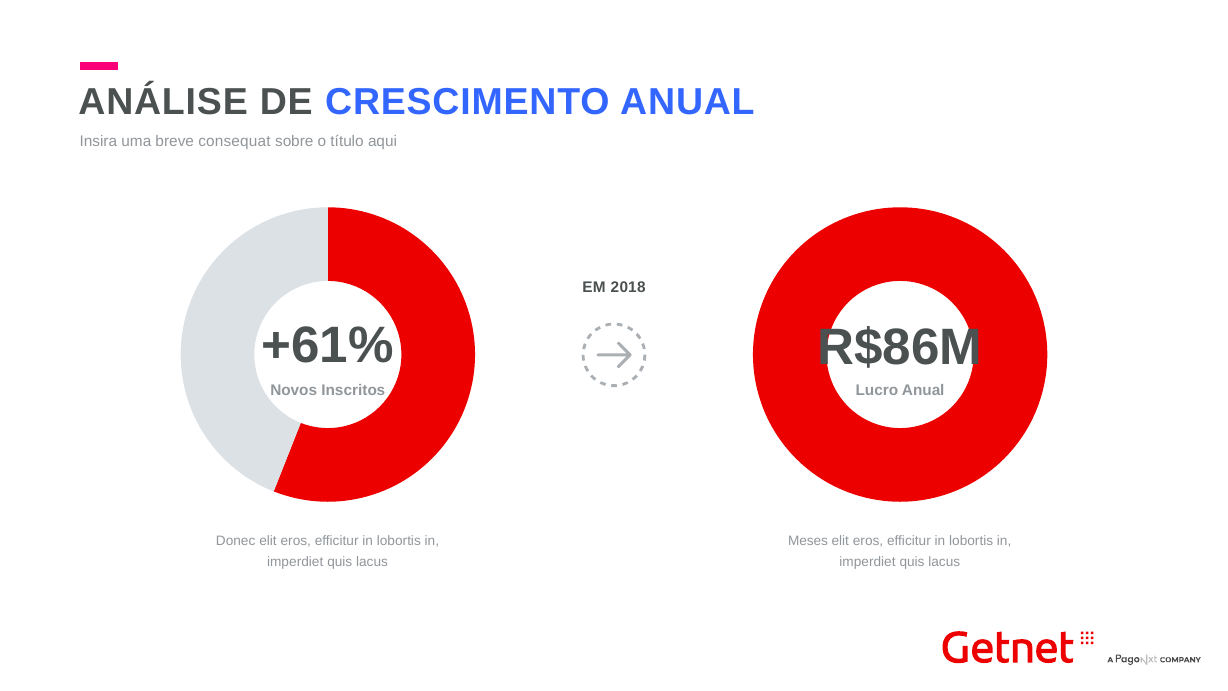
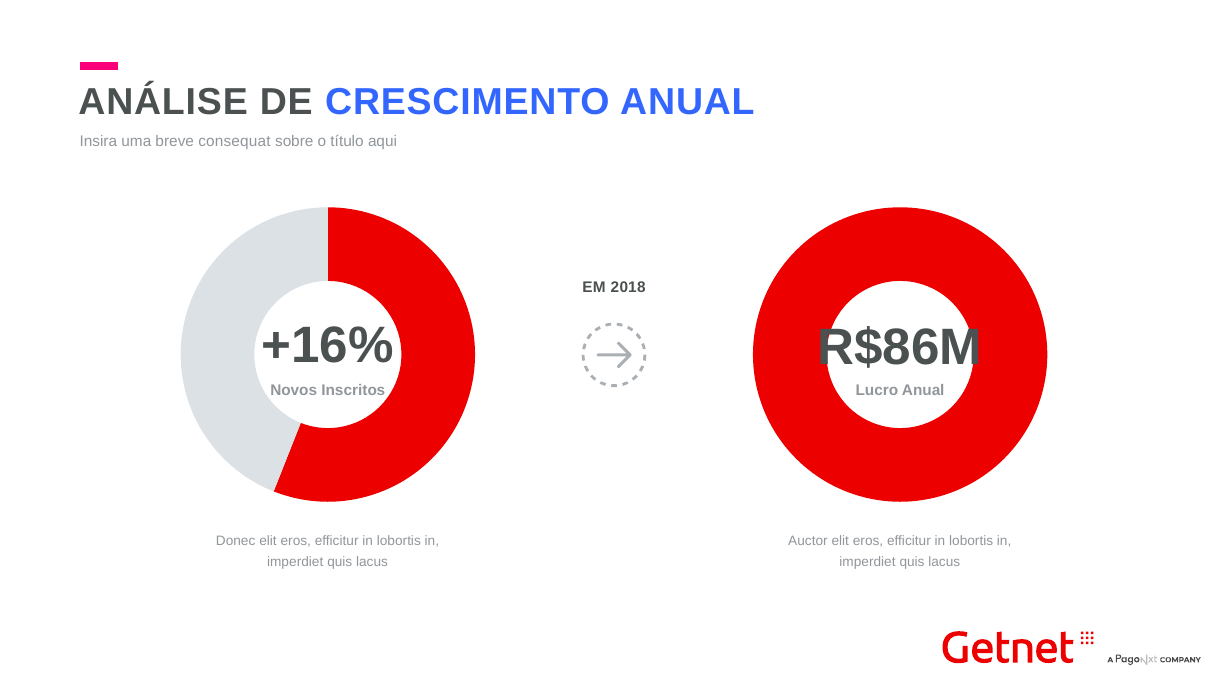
+61%: +61% -> +16%
Meses: Meses -> Auctor
